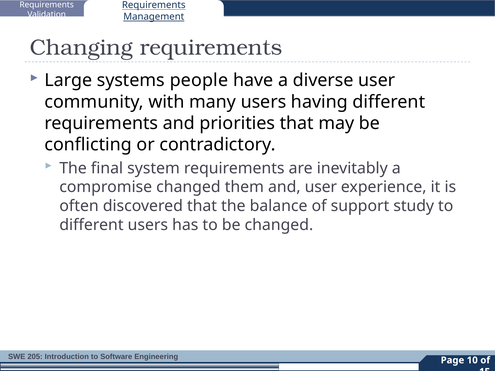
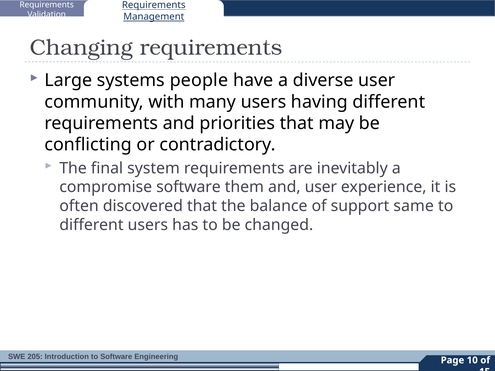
compromise changed: changed -> software
study: study -> same
